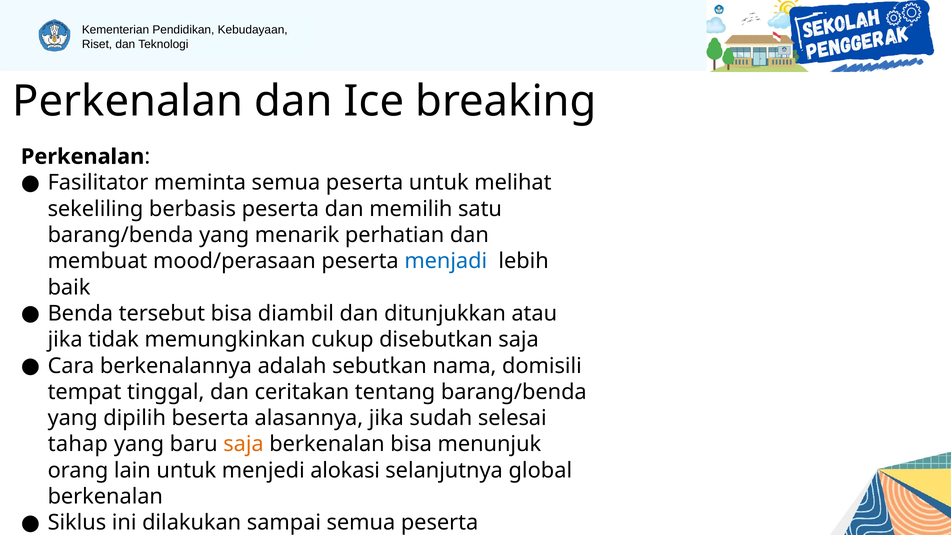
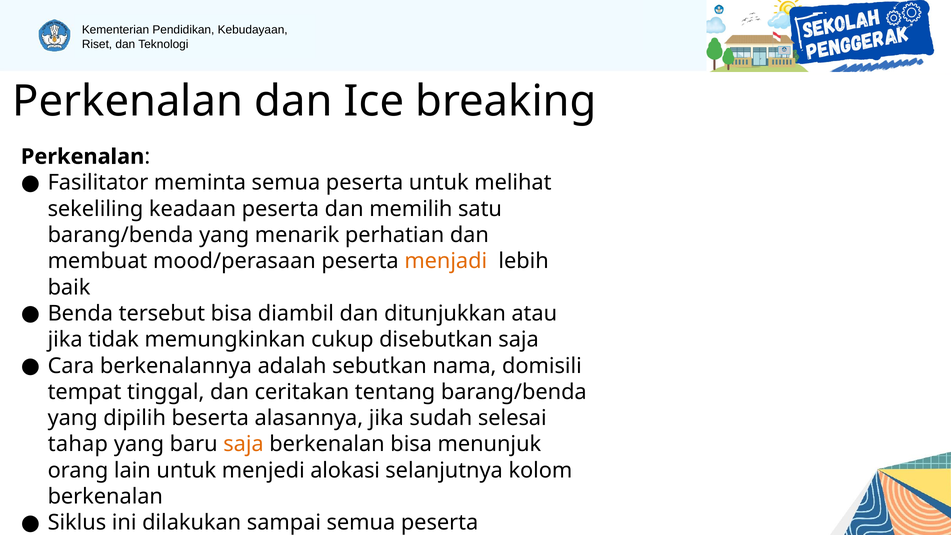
berbasis: berbasis -> keadaan
menjadi colour: blue -> orange
global: global -> kolom
